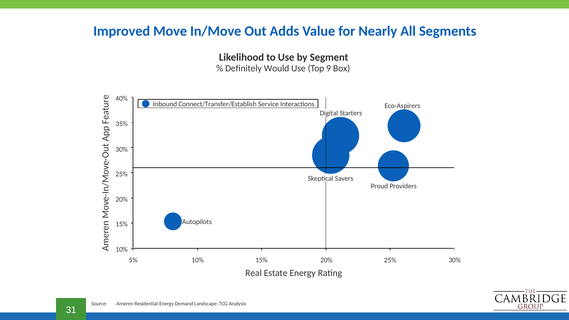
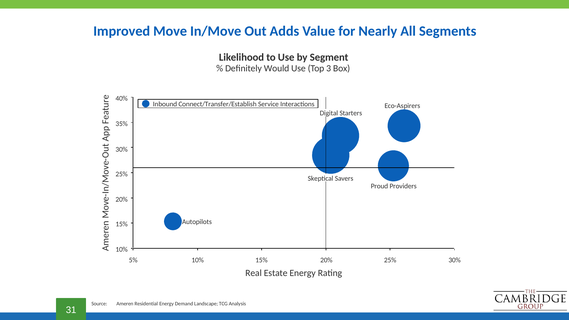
9: 9 -> 3
